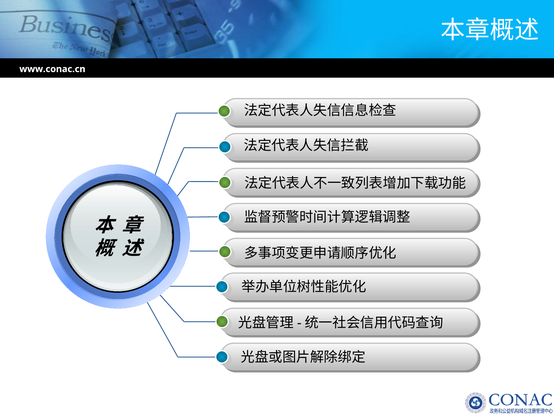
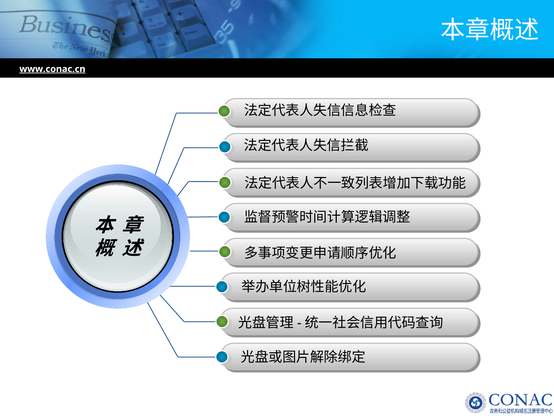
www.conac.cn underline: none -> present
